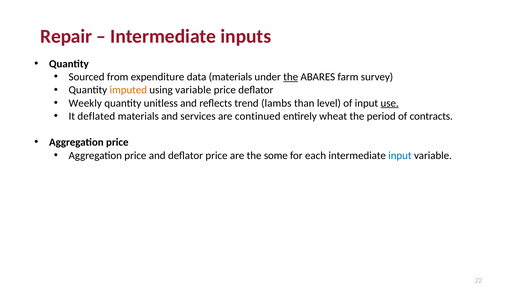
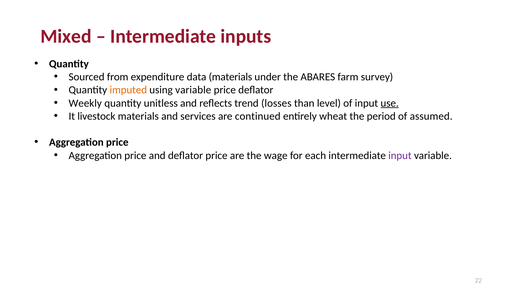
Repair: Repair -> Mixed
the at (291, 77) underline: present -> none
lambs: lambs -> losses
deflated: deflated -> livestock
contracts: contracts -> assumed
some: some -> wage
input at (400, 155) colour: blue -> purple
